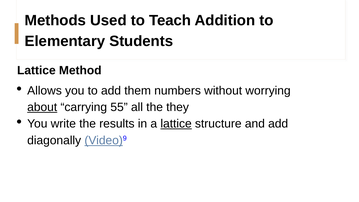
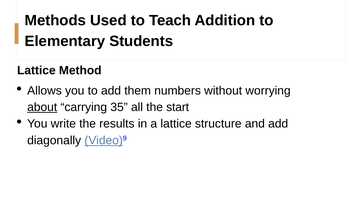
55: 55 -> 35
they: they -> start
lattice at (176, 124) underline: present -> none
